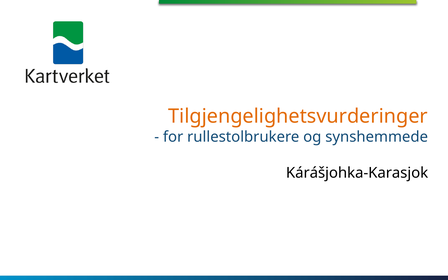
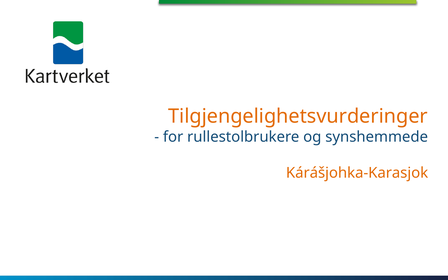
Kárášjohka-Karasjok colour: black -> orange
